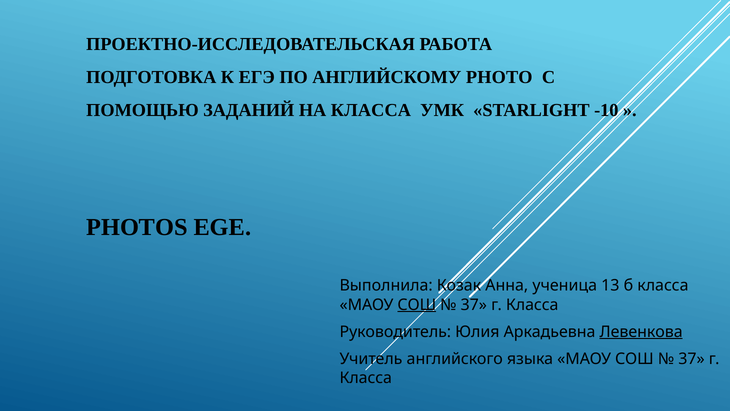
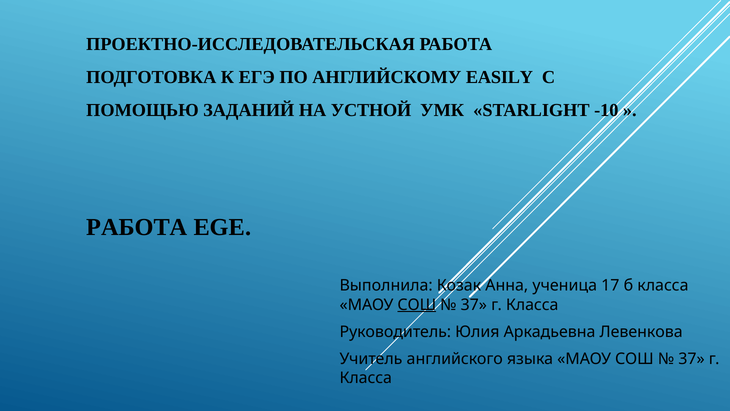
PHOTO: PHOTO -> EASILY
НА КЛАССА: КЛАССА -> УСТНОЙ
PHOTOS at (137, 227): PHOTOS -> РАБОТА
13: 13 -> 17
Левенкова underline: present -> none
